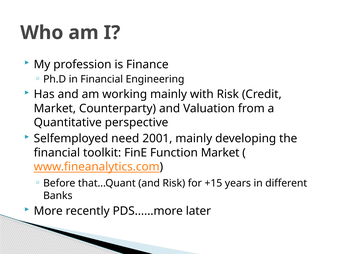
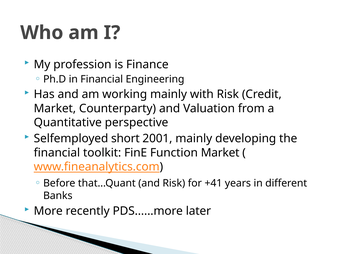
need: need -> short
+15: +15 -> +41
